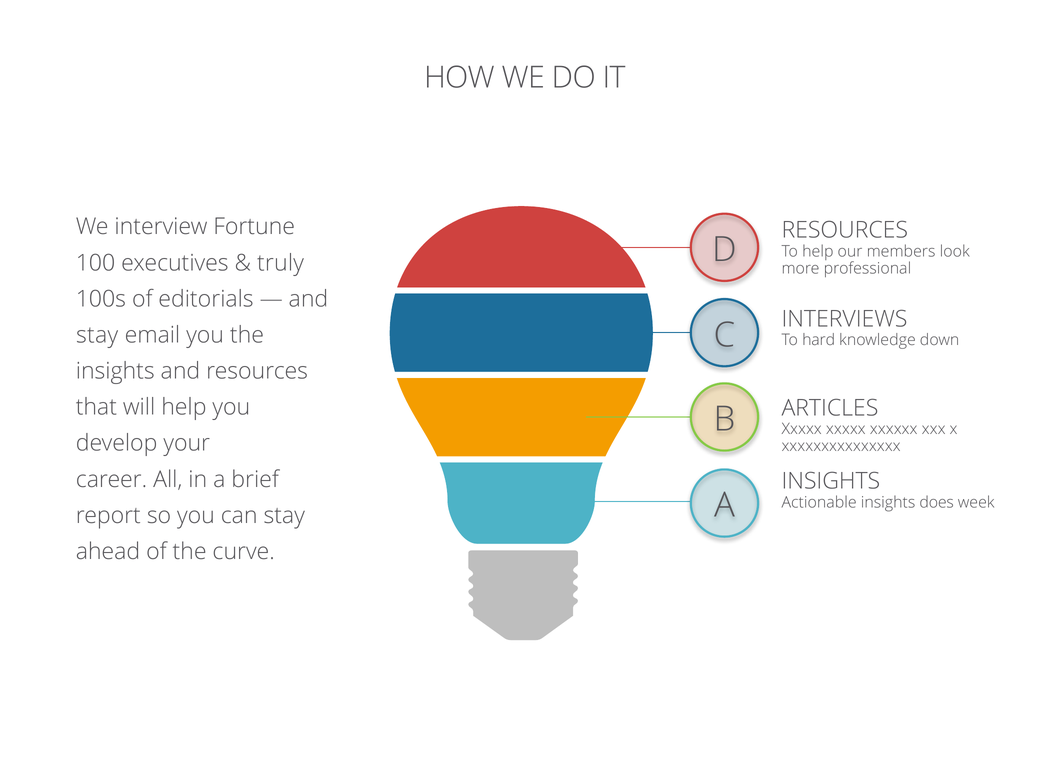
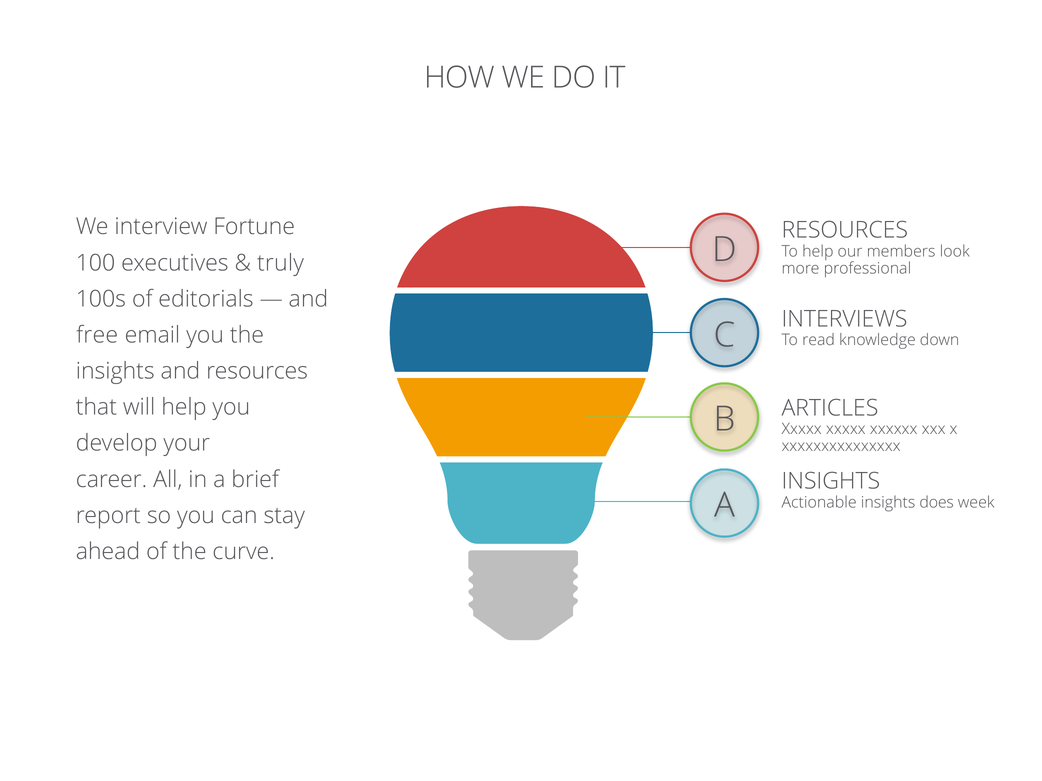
stay at (97, 335): stay -> free
hard: hard -> read
